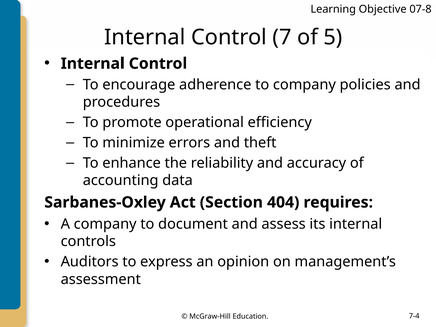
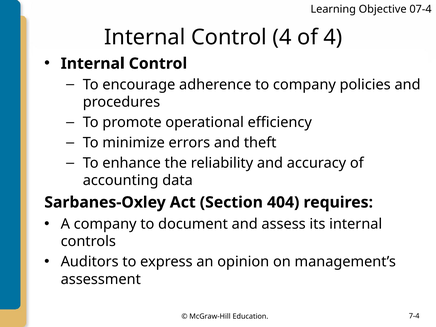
07-8: 07-8 -> 07-4
Control 7: 7 -> 4
of 5: 5 -> 4
